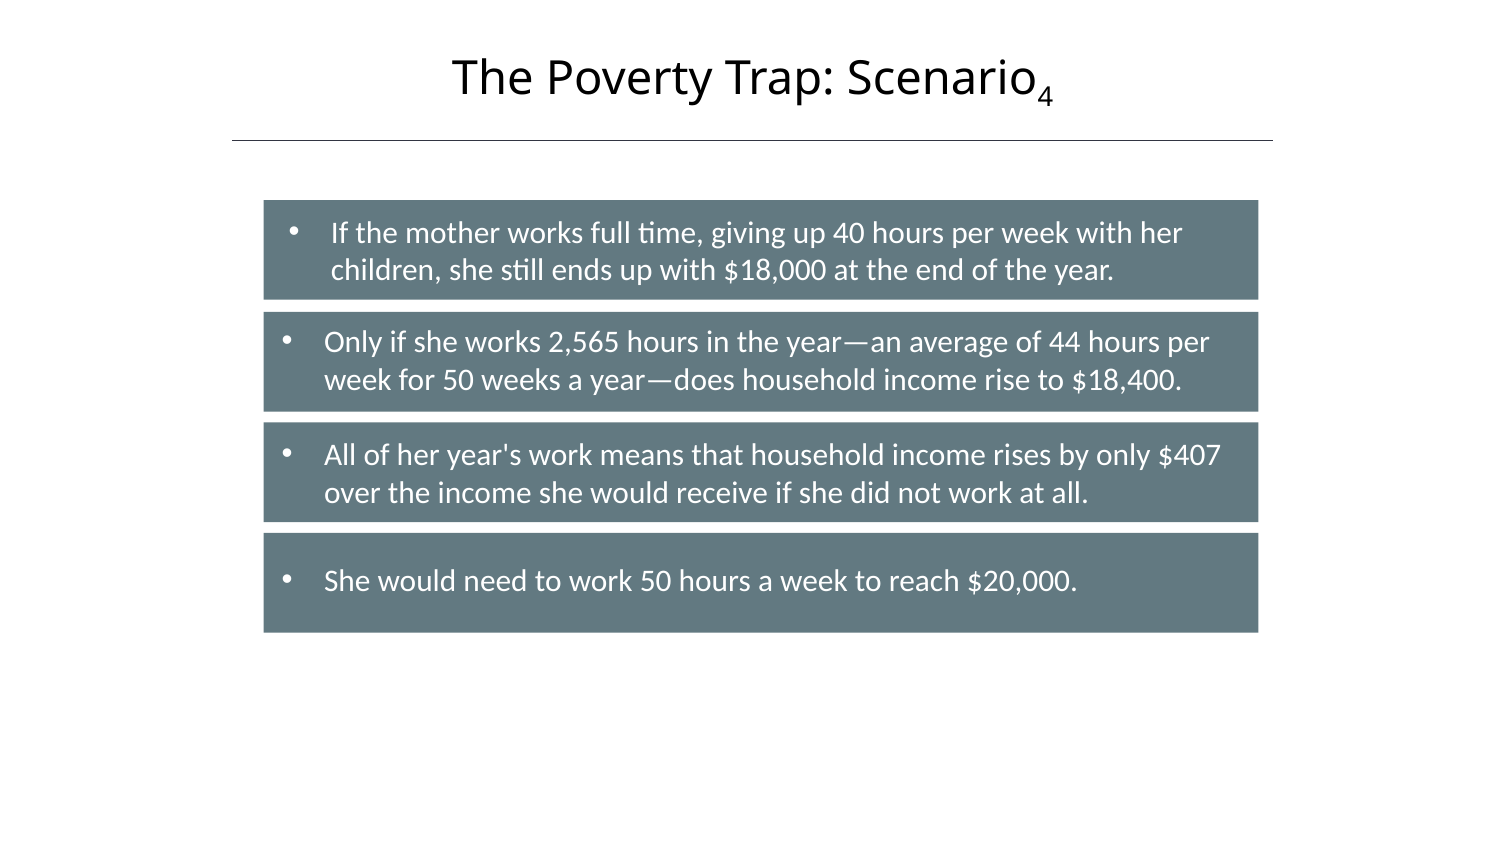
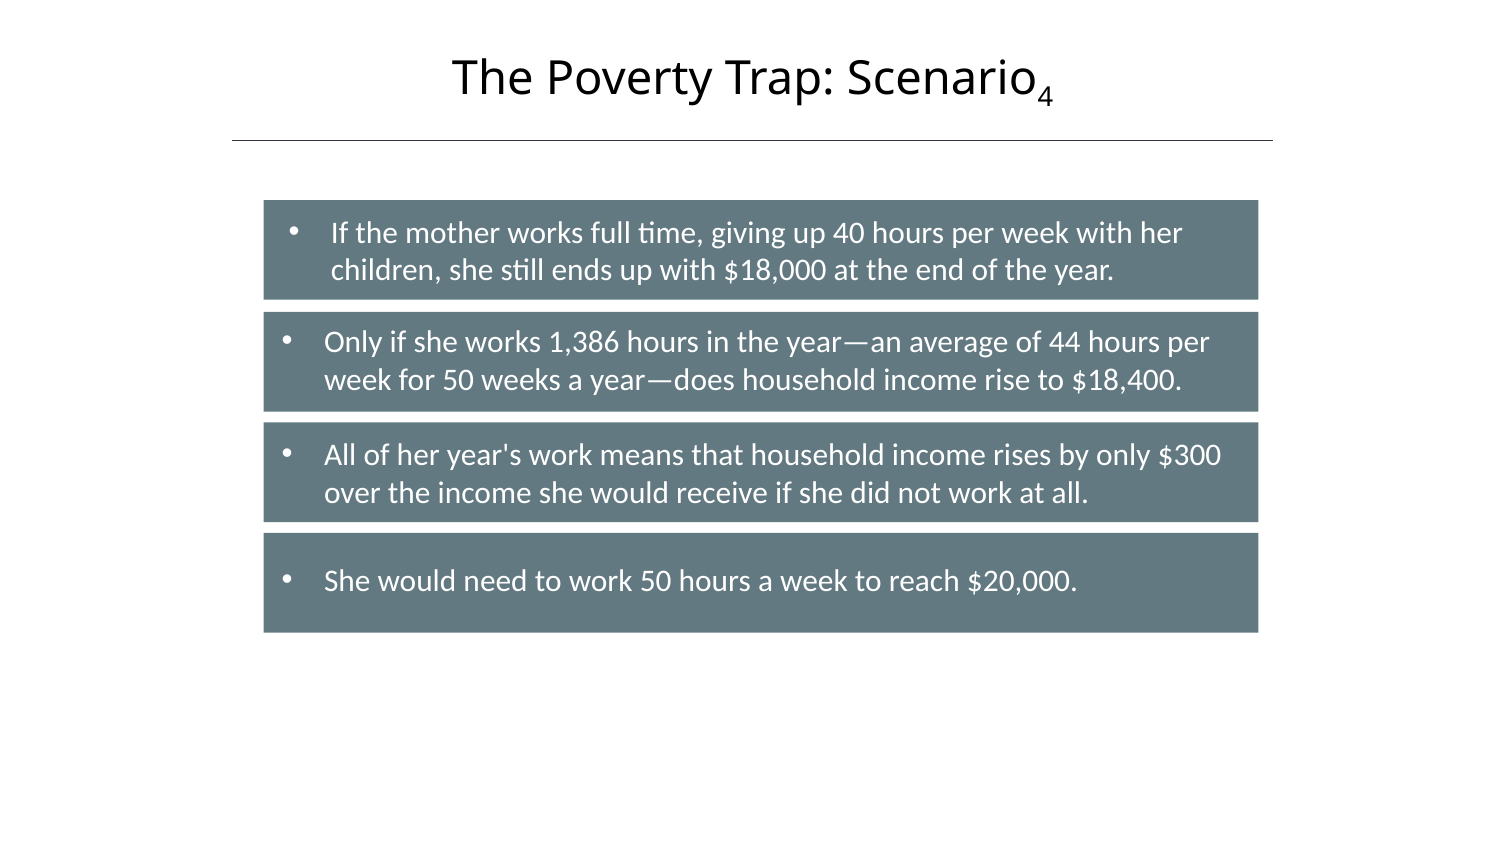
2,565: 2,565 -> 1,386
$407: $407 -> $300
